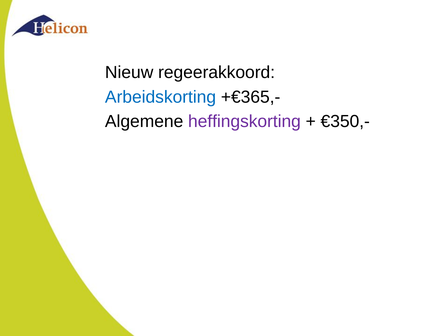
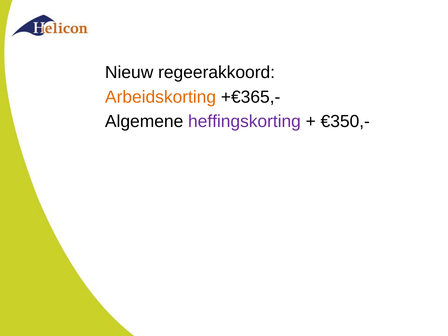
Arbeidskorting colour: blue -> orange
